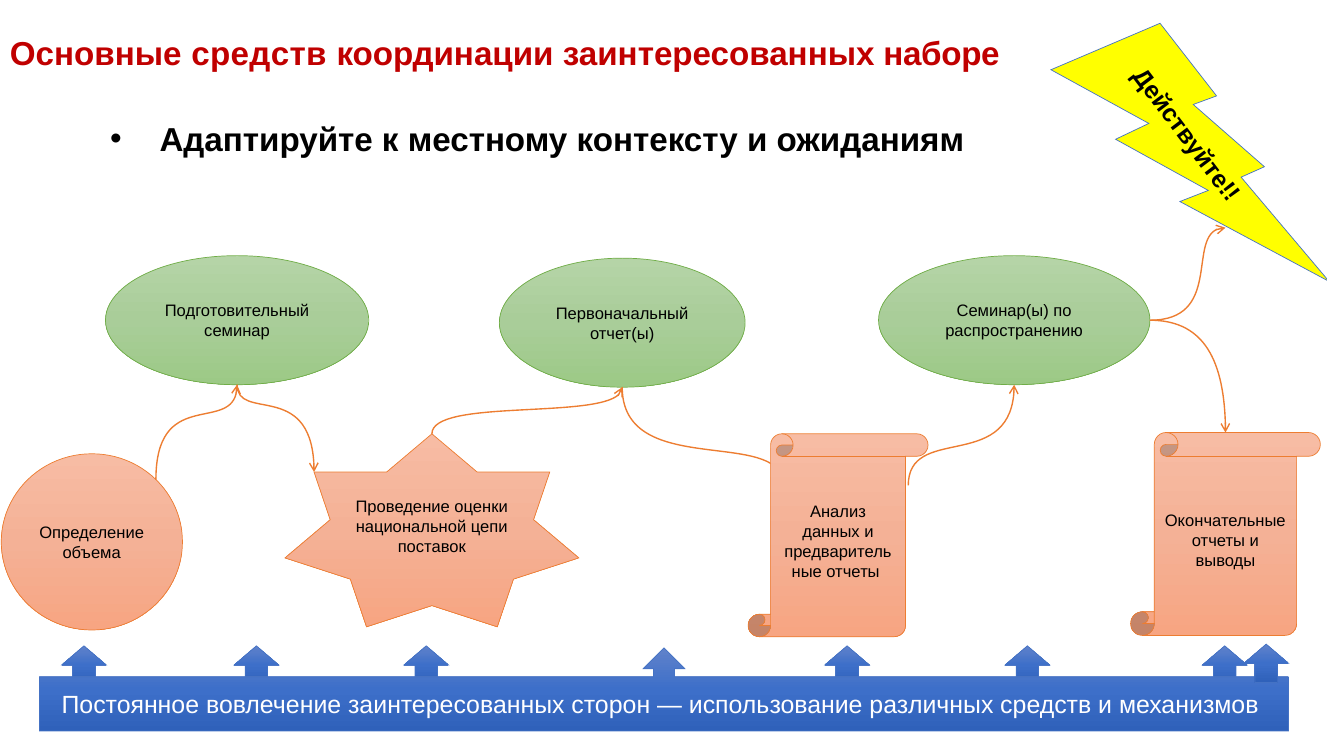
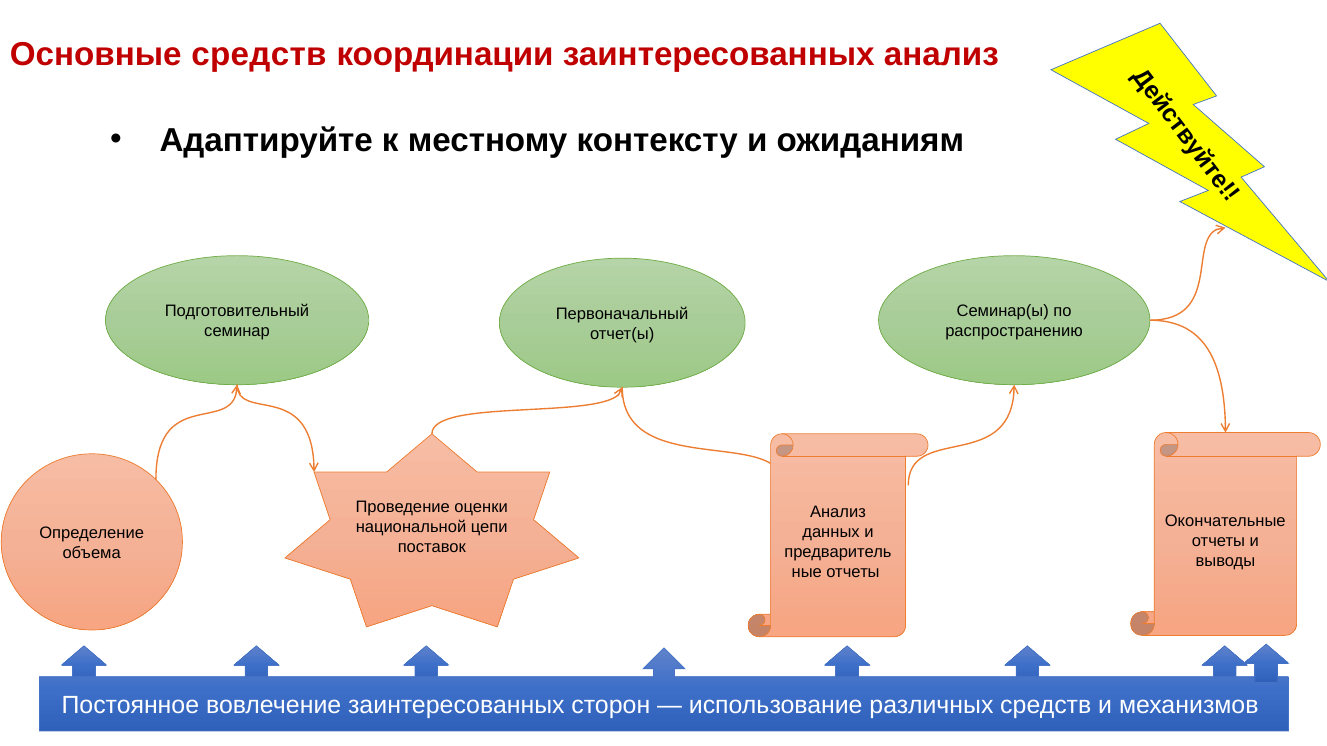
заинтересованных наборе: наборе -> анализ
